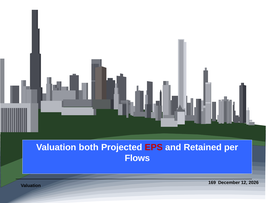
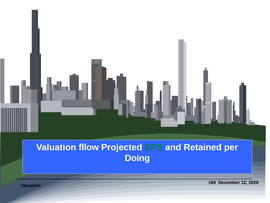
both: both -> fllow
EPS colour: red -> green
Flows: Flows -> Doing
